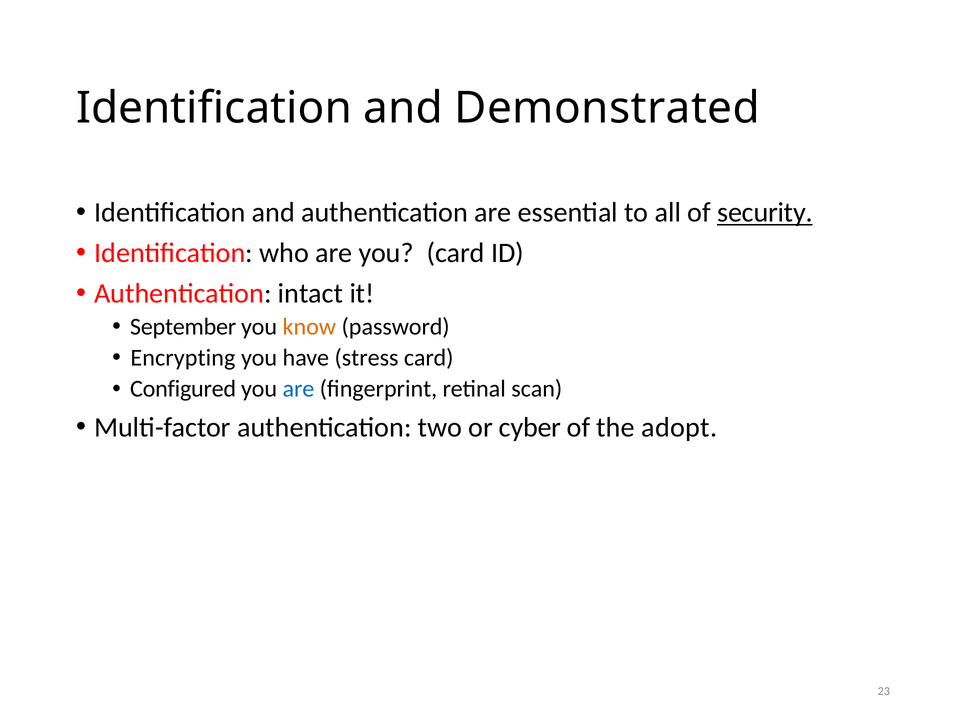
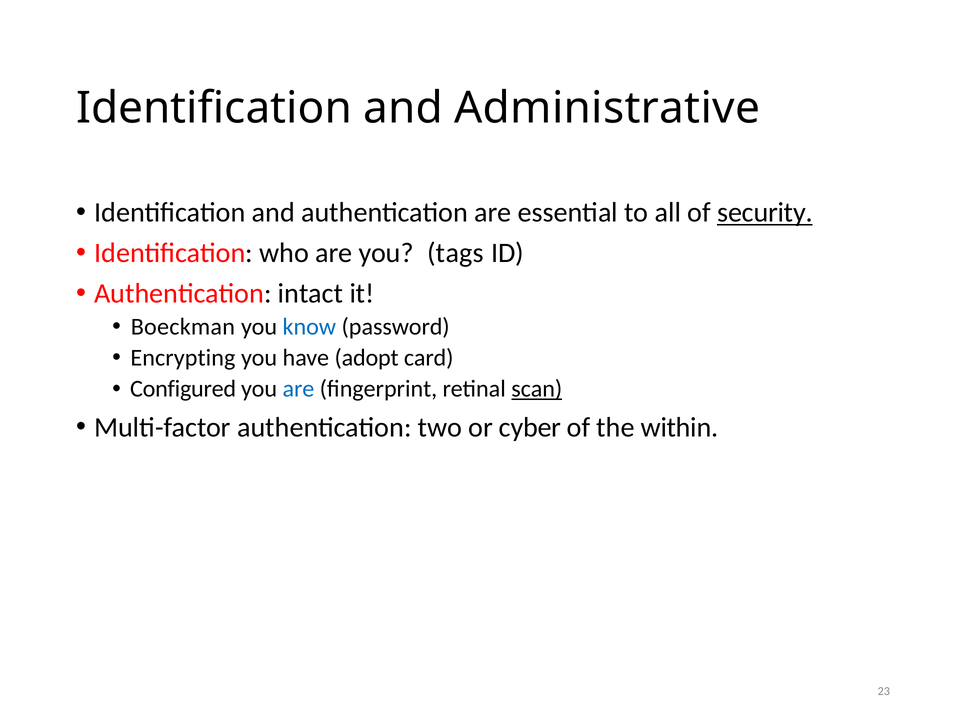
Demonstrated: Demonstrated -> Administrative
you card: card -> tags
September: September -> Boeckman
know colour: orange -> blue
stress: stress -> adopt
scan underline: none -> present
adopt: adopt -> within
